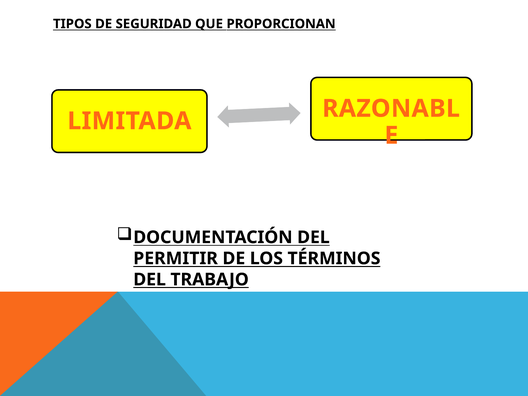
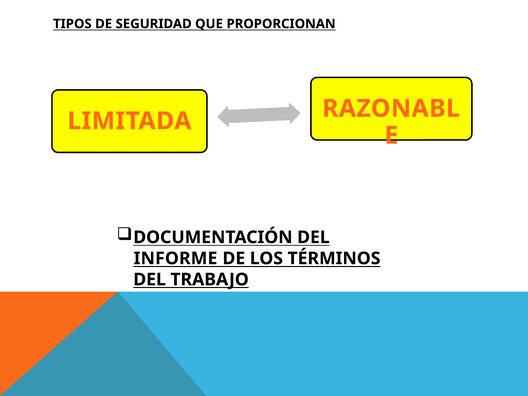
PERMITIR: PERMITIR -> INFORME
